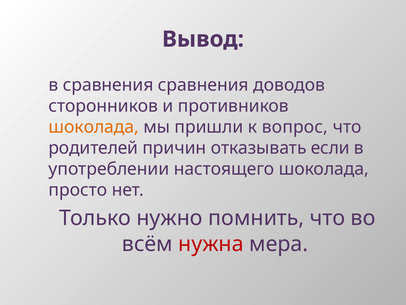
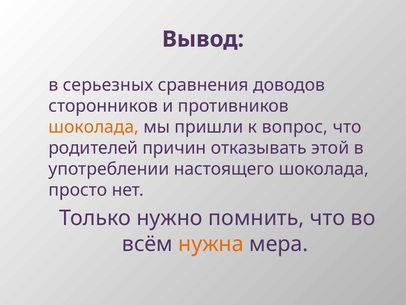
в сравнения: сравнения -> серьезных
если: если -> этой
нужна colour: red -> orange
